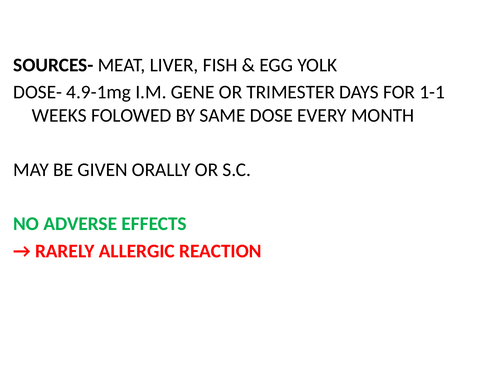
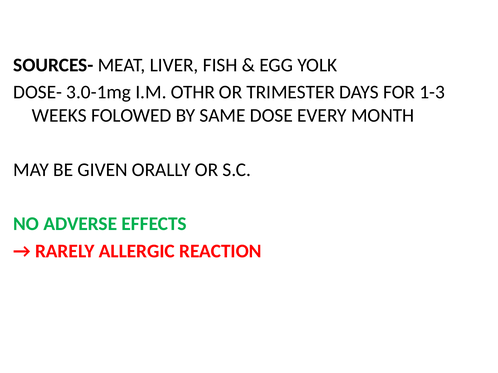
4.9-1mg: 4.9-1mg -> 3.0-1mg
GENE: GENE -> OTHR
1-1: 1-1 -> 1-3
